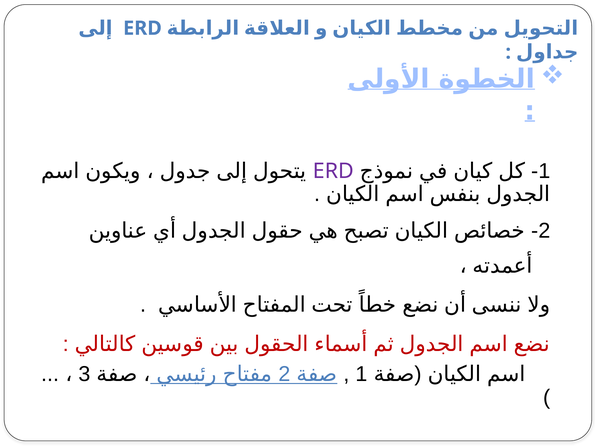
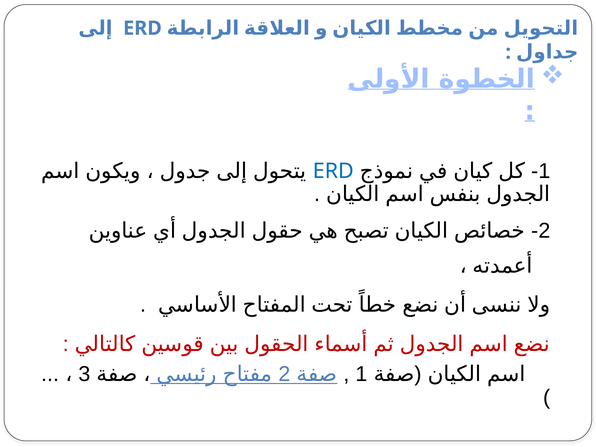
ERD at (333, 171) colour: purple -> blue
